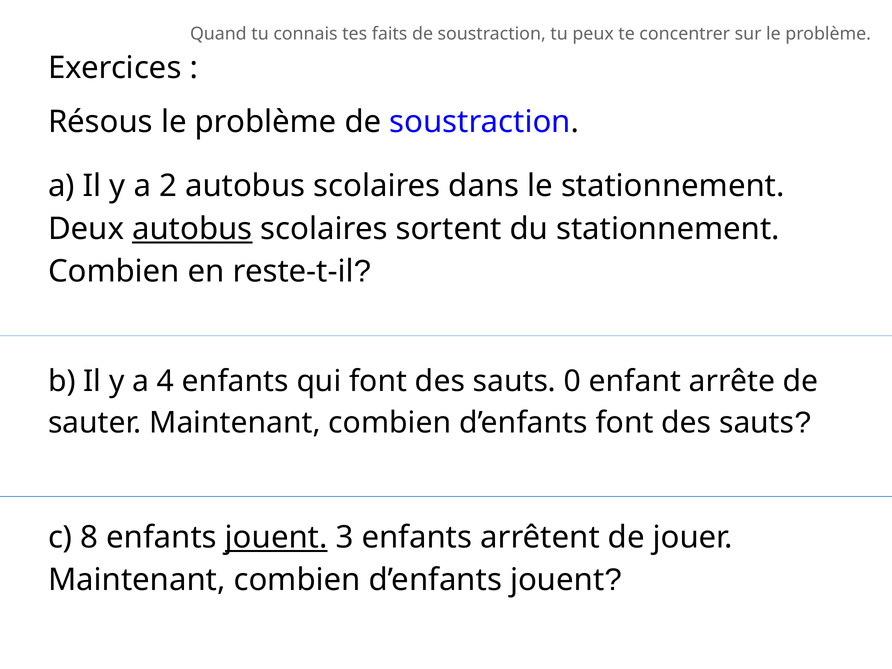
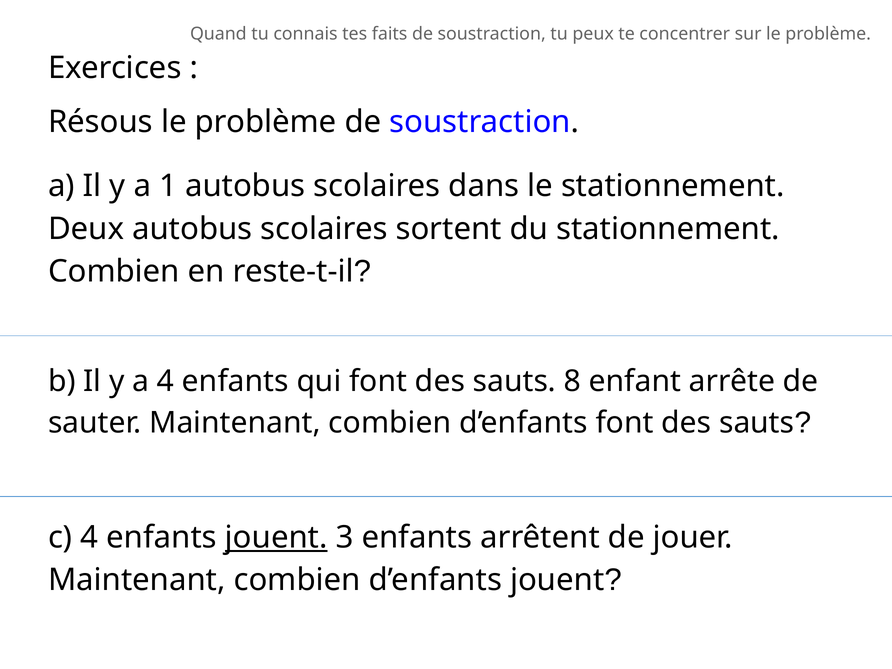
2: 2 -> 1
autobus at (192, 229) underline: present -> none
0: 0 -> 8
c 8: 8 -> 4
